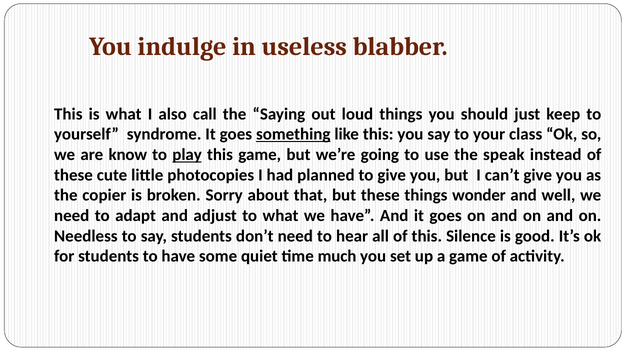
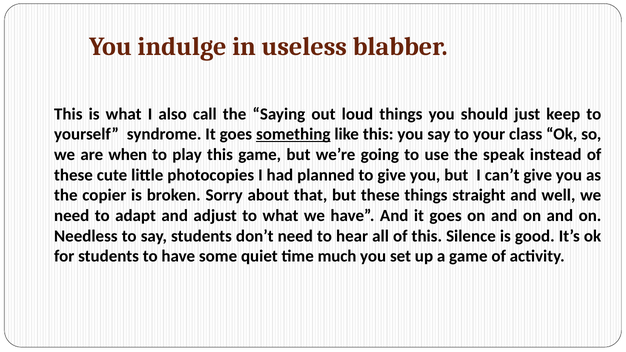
know: know -> when
play underline: present -> none
wonder: wonder -> straight
